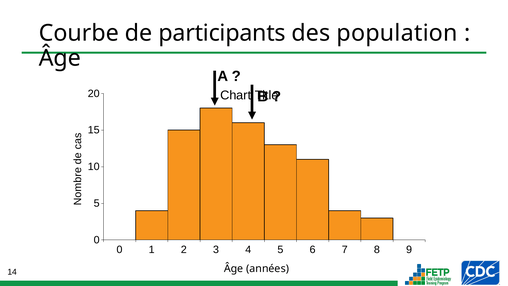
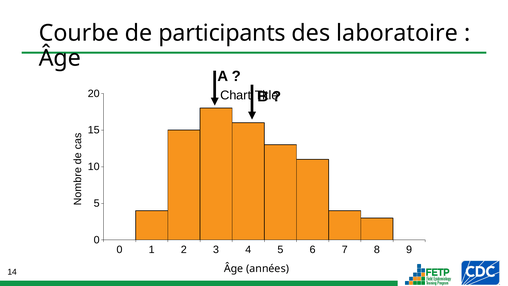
population: population -> laboratoire
